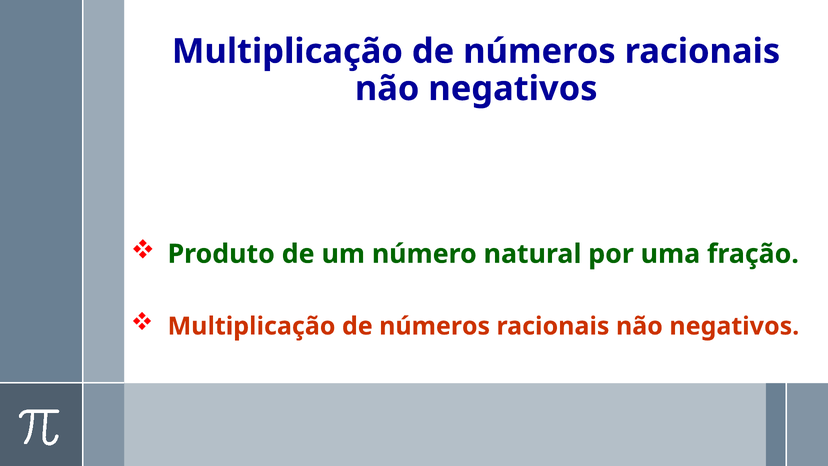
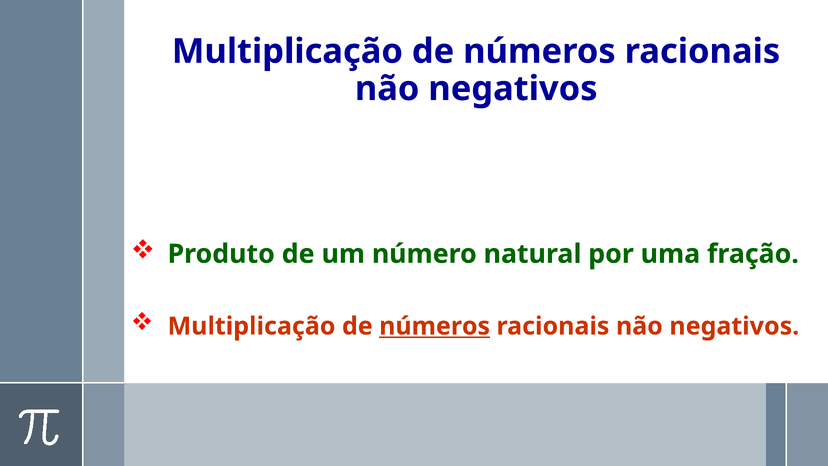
números at (435, 326) underline: none -> present
